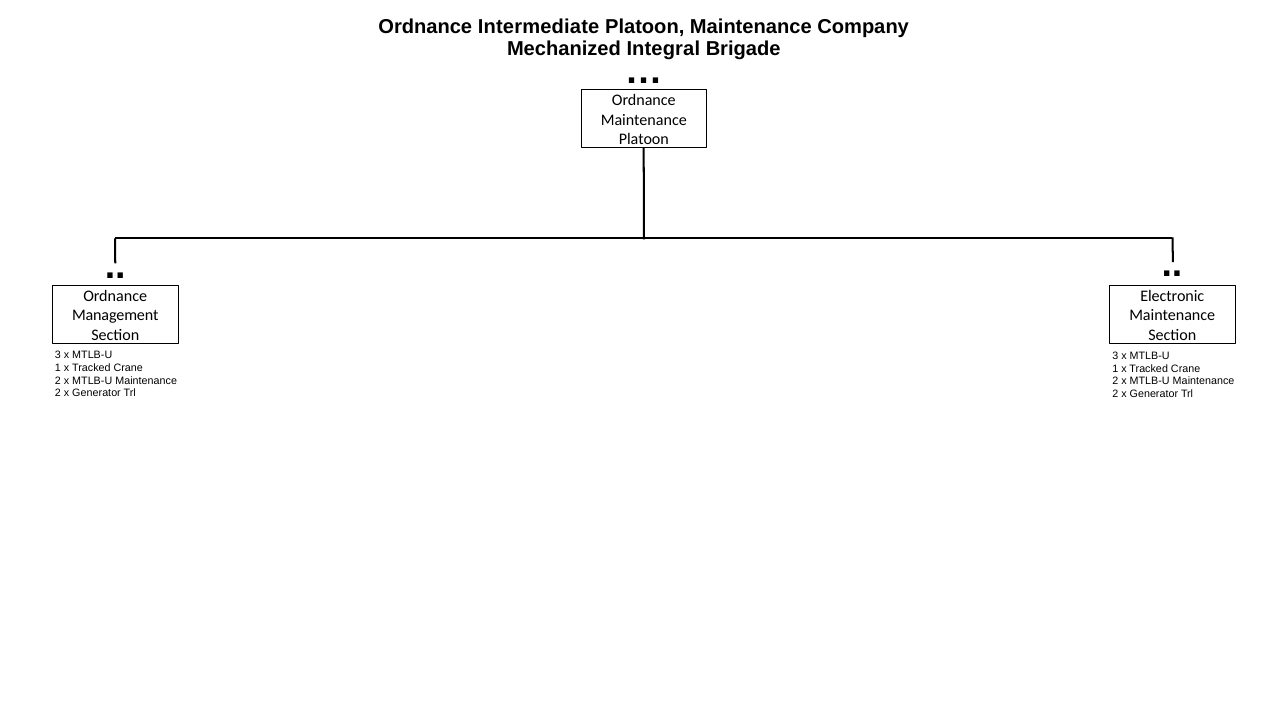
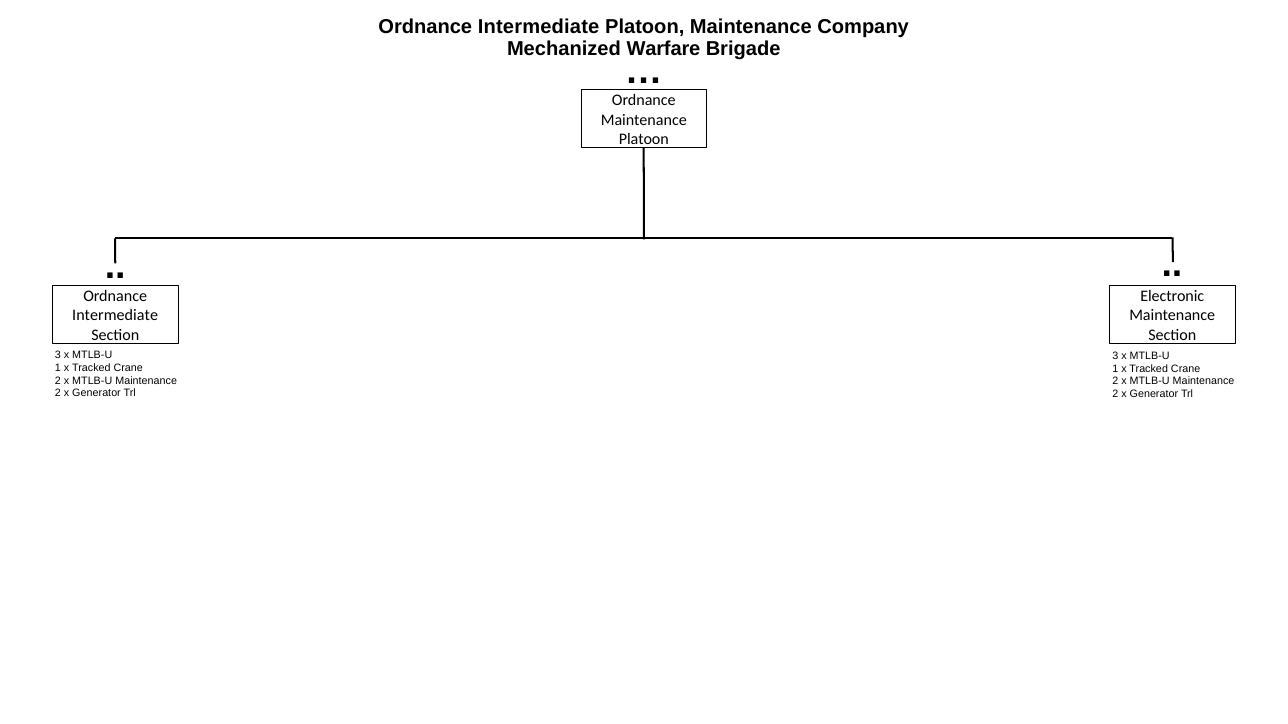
Integral: Integral -> Warfare
Management at (115, 316): Management -> Intermediate
